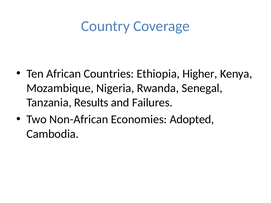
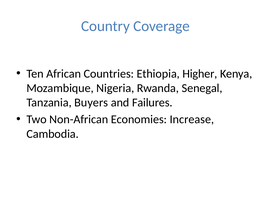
Results: Results -> Buyers
Adopted: Adopted -> Increase
